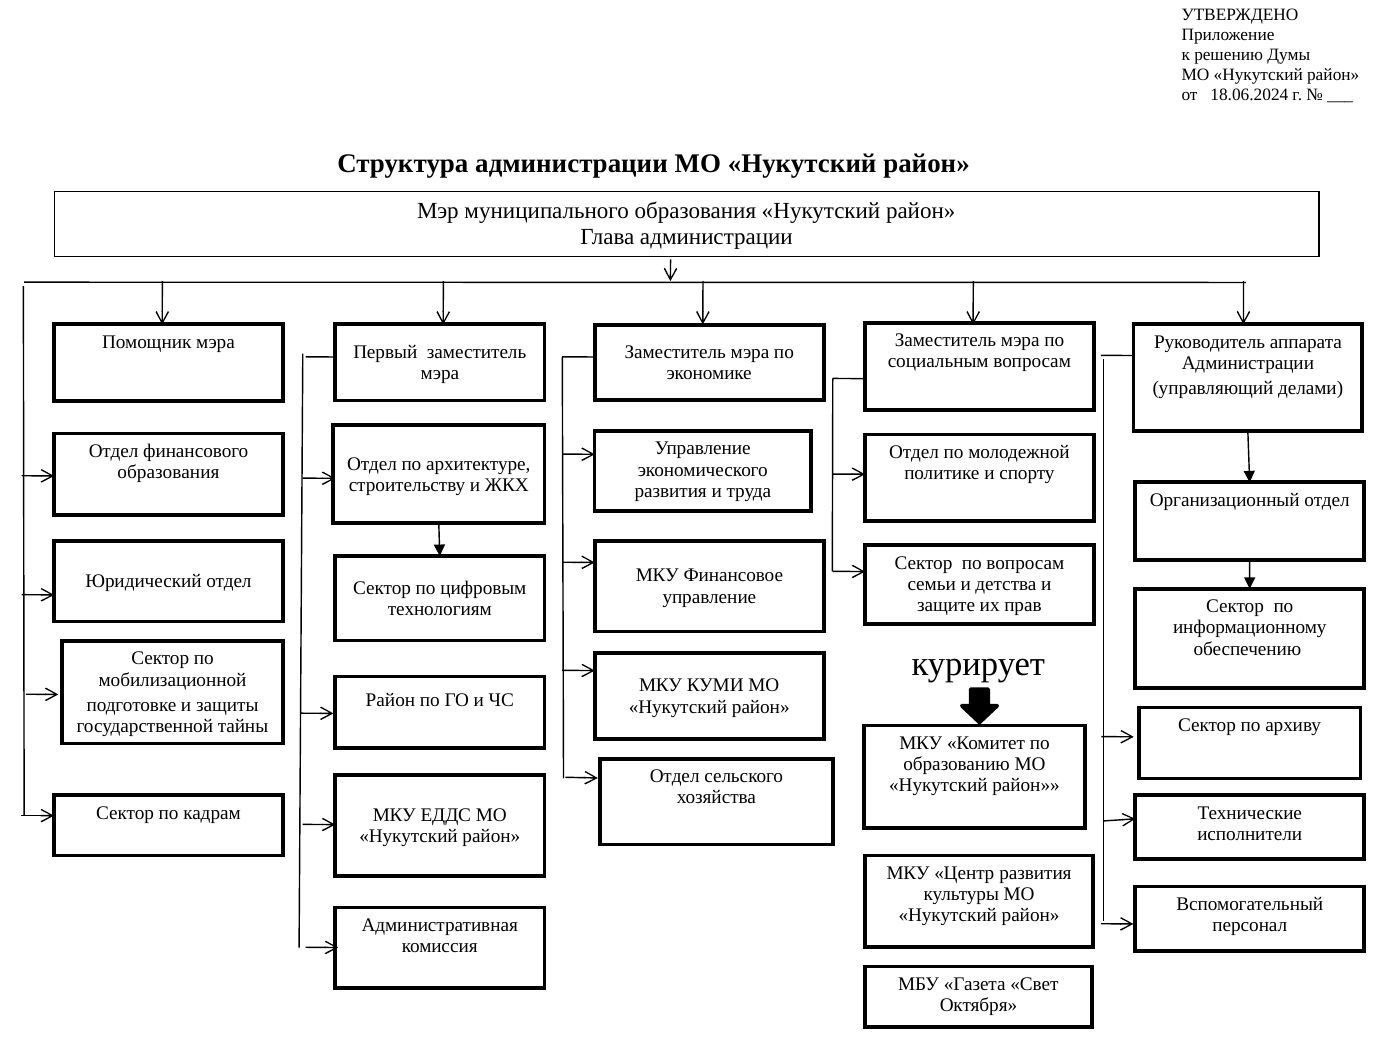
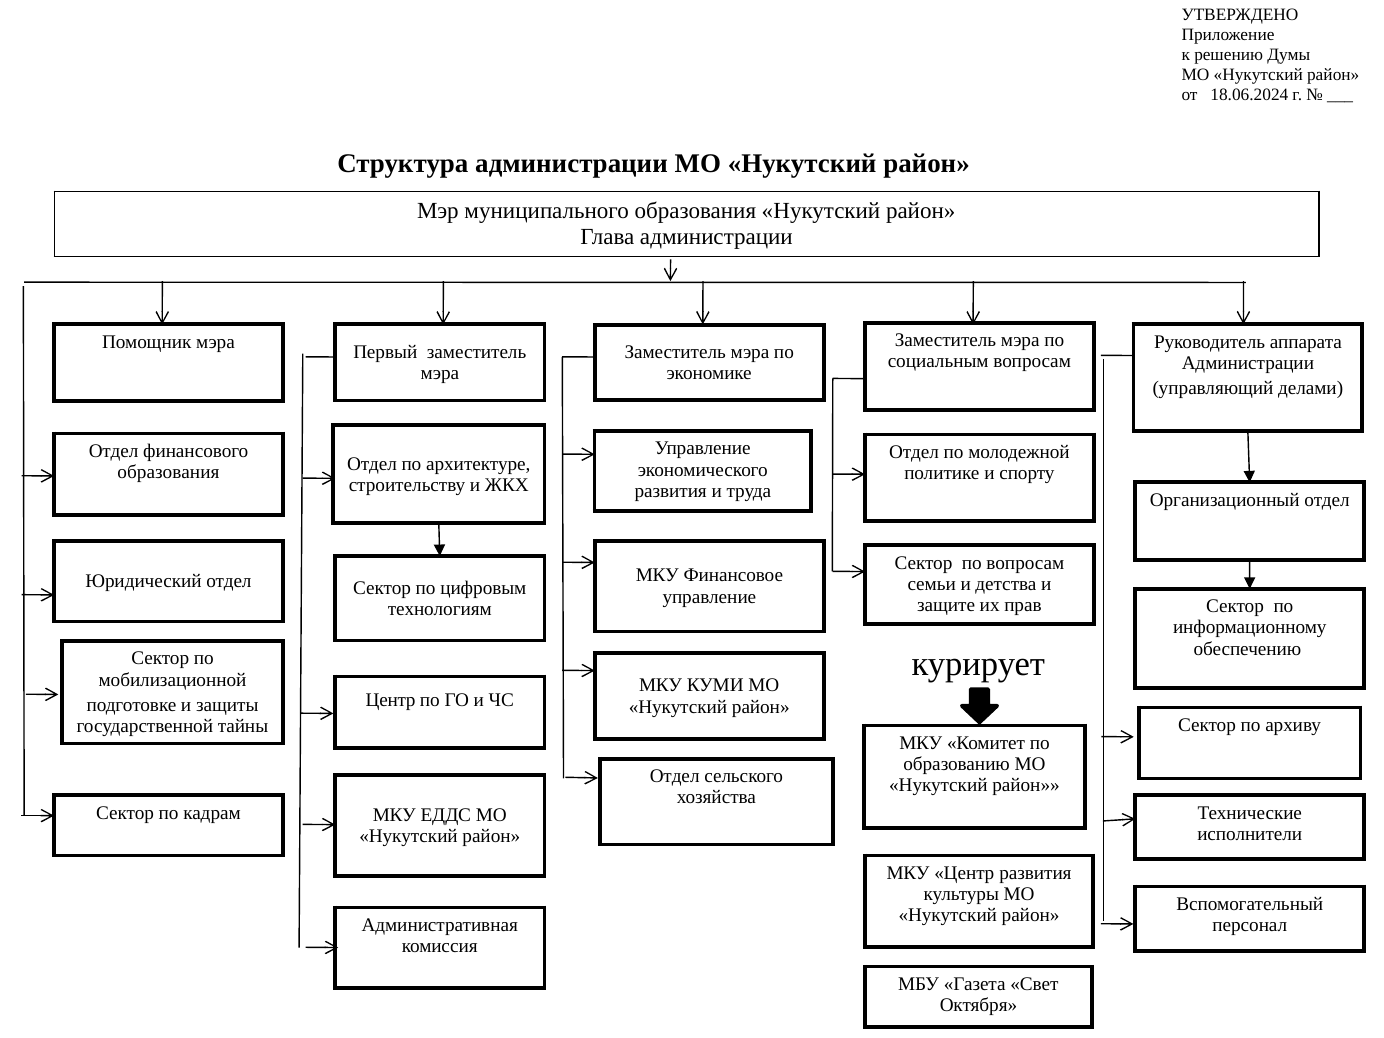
Район at (390, 700): Район -> Центр
